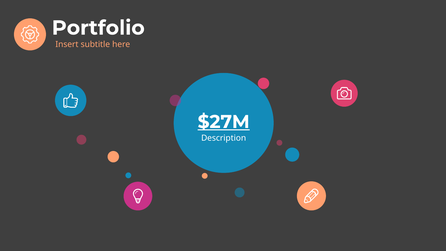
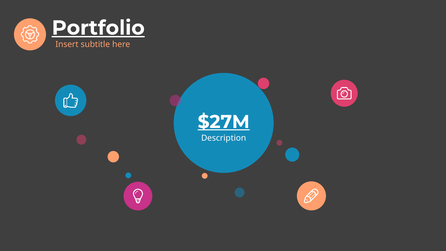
Portfolio underline: none -> present
